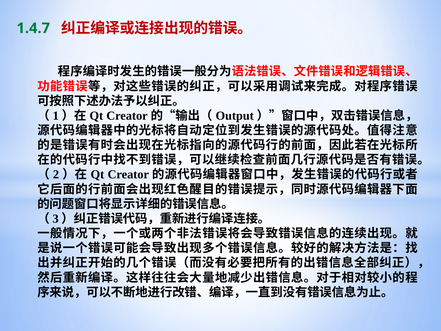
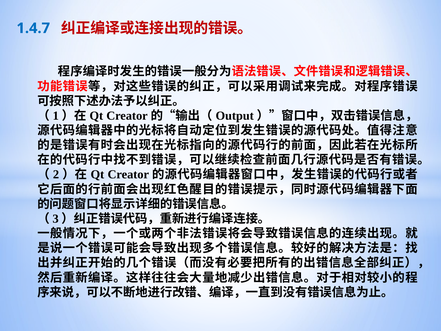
1.4.7 colour: green -> blue
